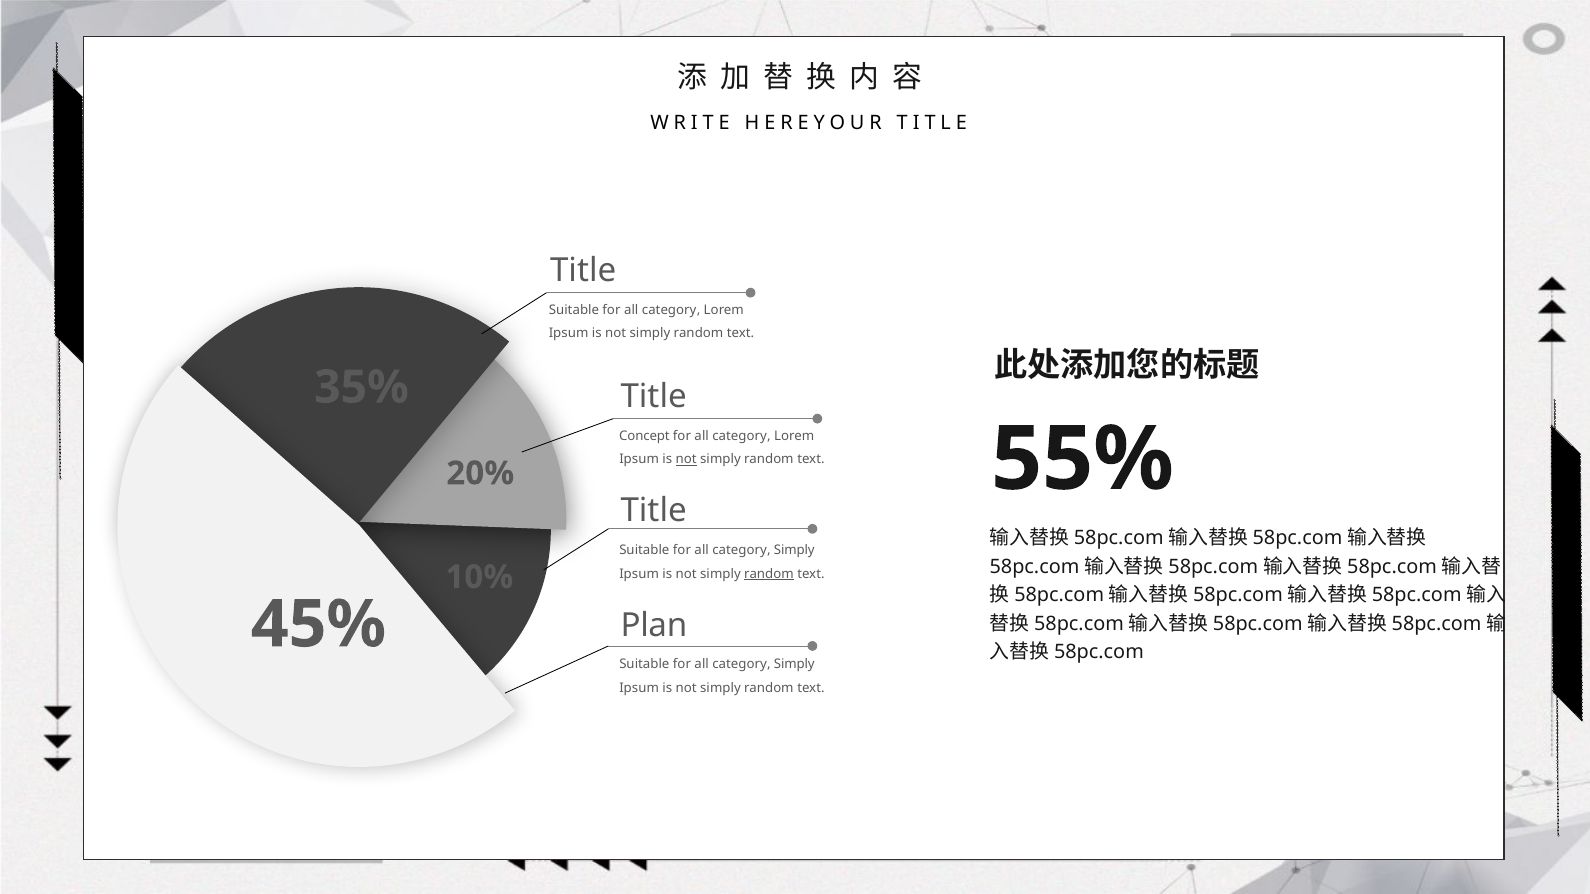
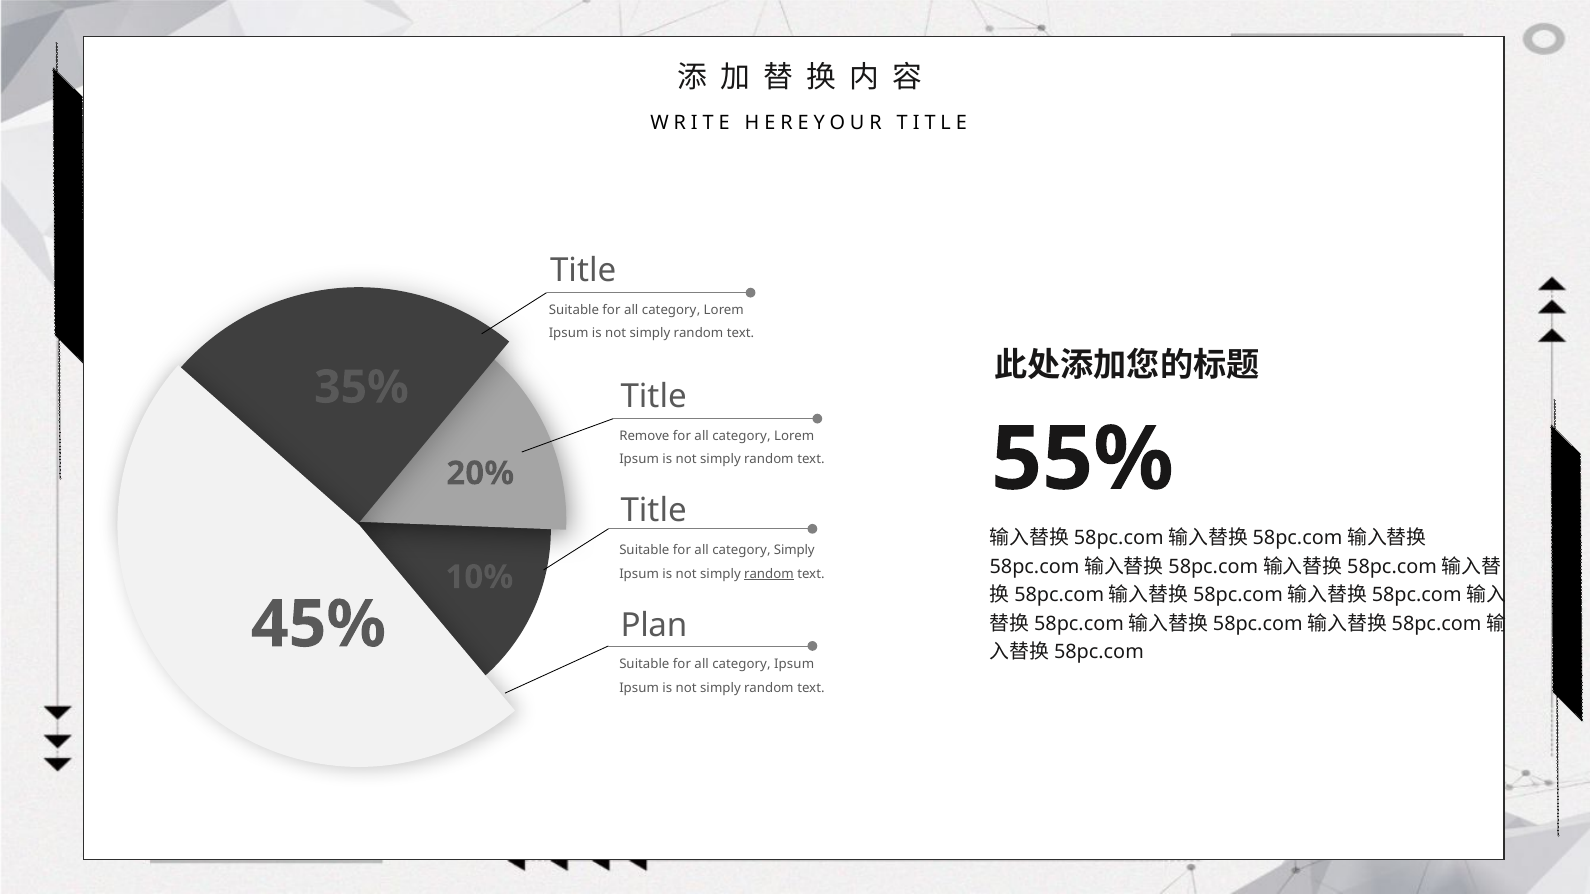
Concept: Concept -> Remove
not at (686, 460) underline: present -> none
Simply at (794, 665): Simply -> Ipsum
